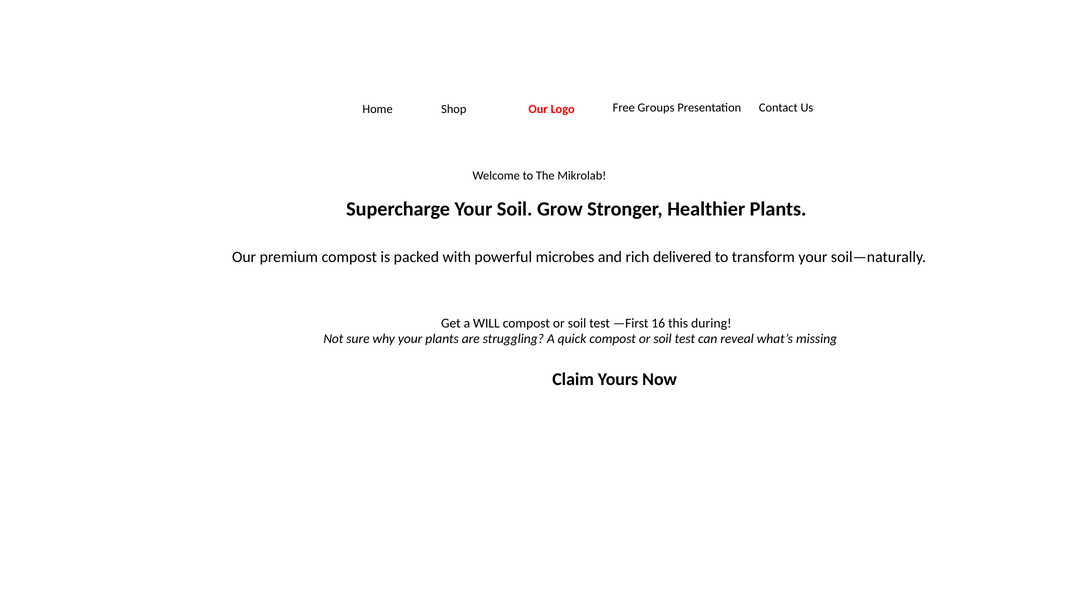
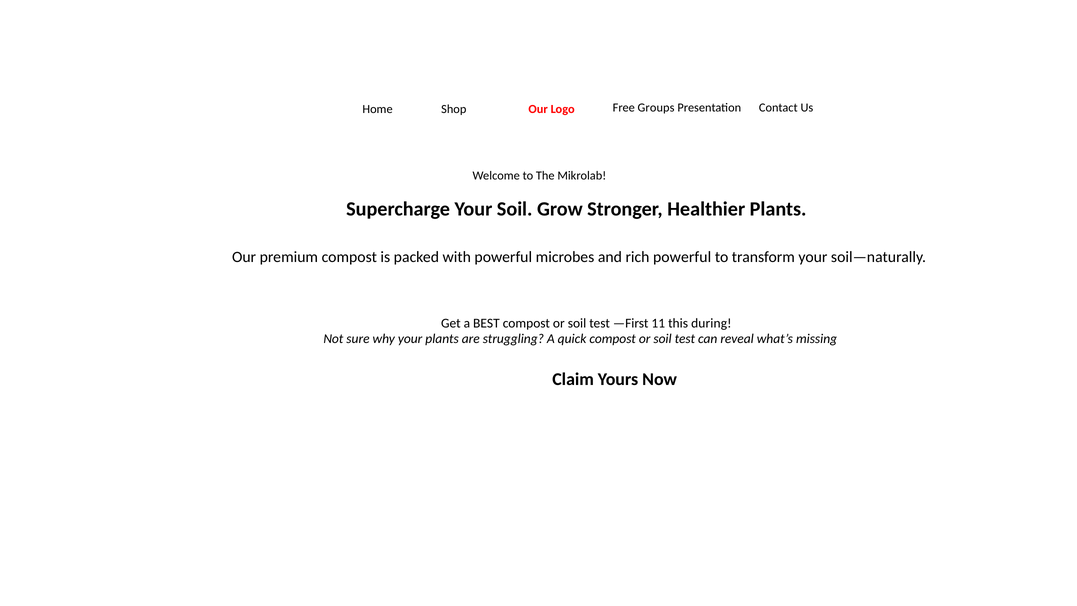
rich delivered: delivered -> powerful
WILL: WILL -> BEST
16: 16 -> 11
